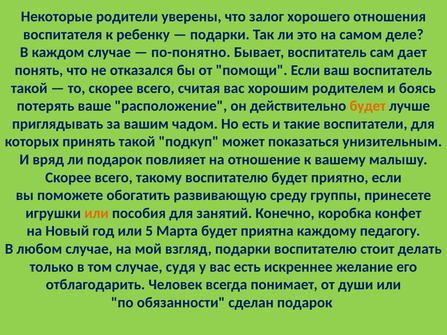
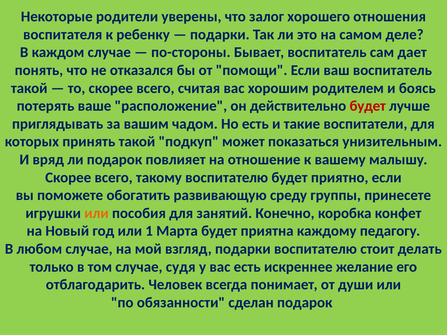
по-понятно: по-понятно -> по-стороны
будет at (368, 106) colour: orange -> red
5: 5 -> 1
